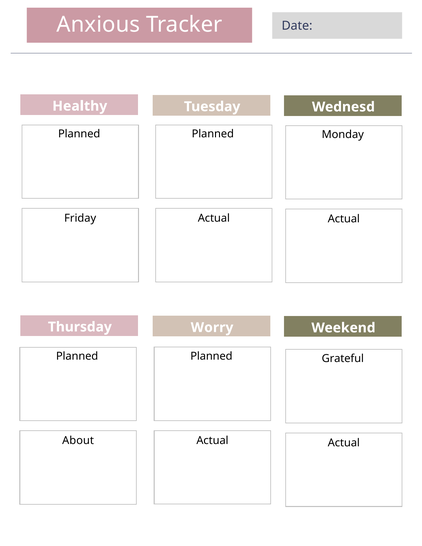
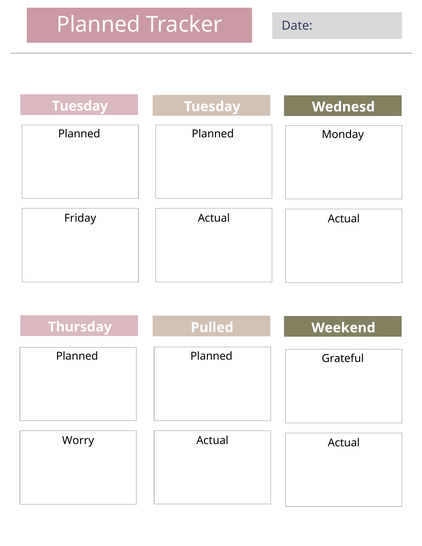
Anxious at (98, 25): Anxious -> Planned
Healthy at (80, 106): Healthy -> Tuesday
Worry: Worry -> Pulled
About: About -> Worry
